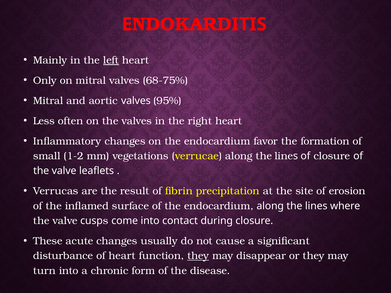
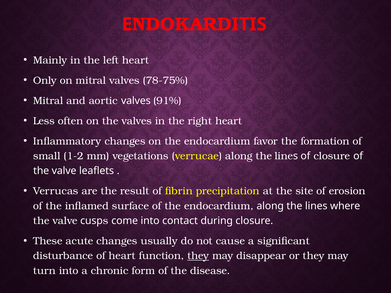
left underline: present -> none
68-75%: 68-75% -> 78-75%
95%: 95% -> 91%
